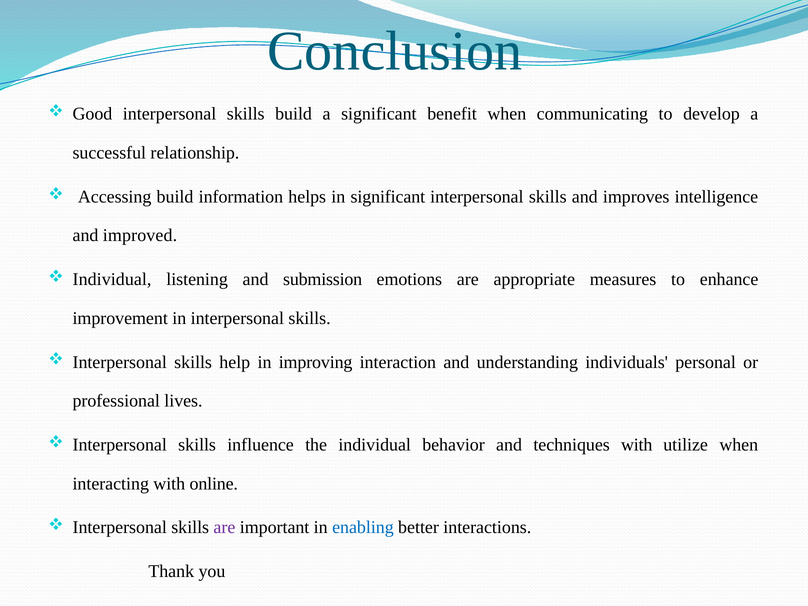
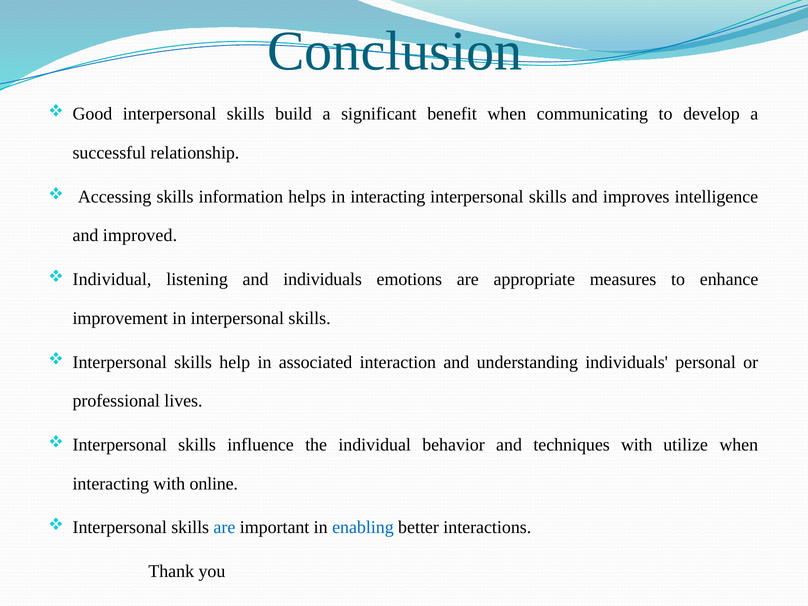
Accessing build: build -> skills
in significant: significant -> interacting
and submission: submission -> individuals
improving: improving -> associated
are at (224, 528) colour: purple -> blue
